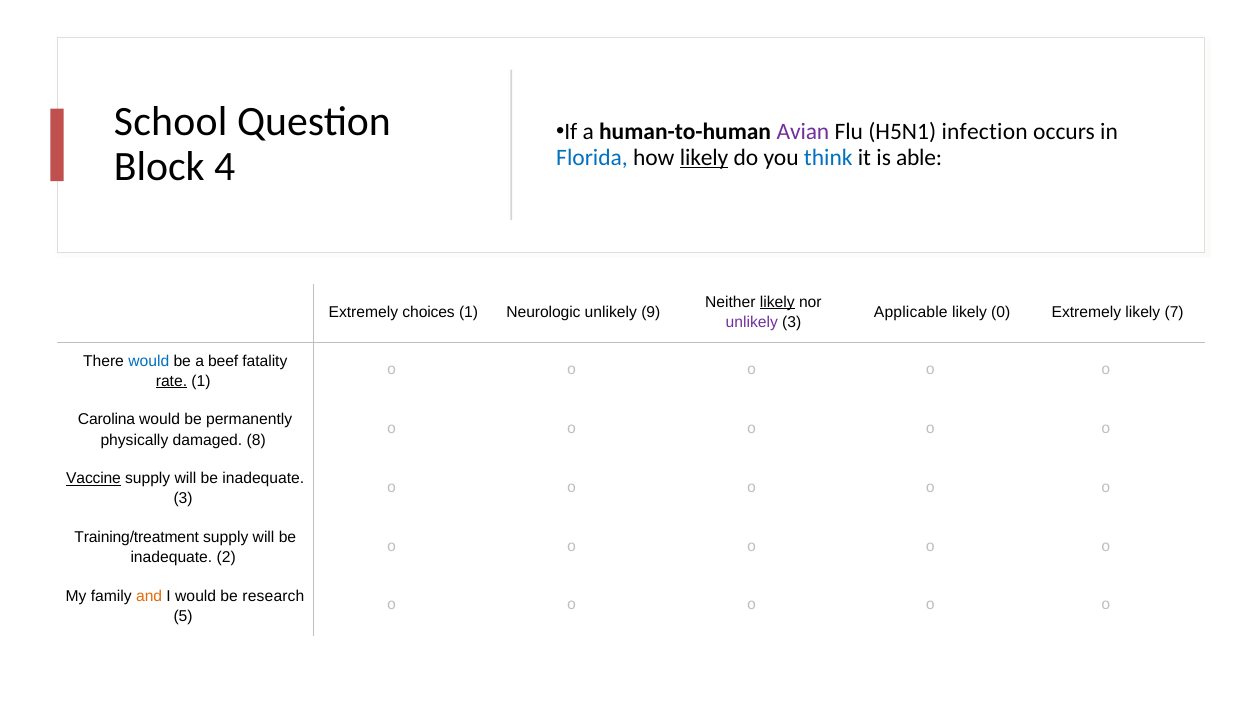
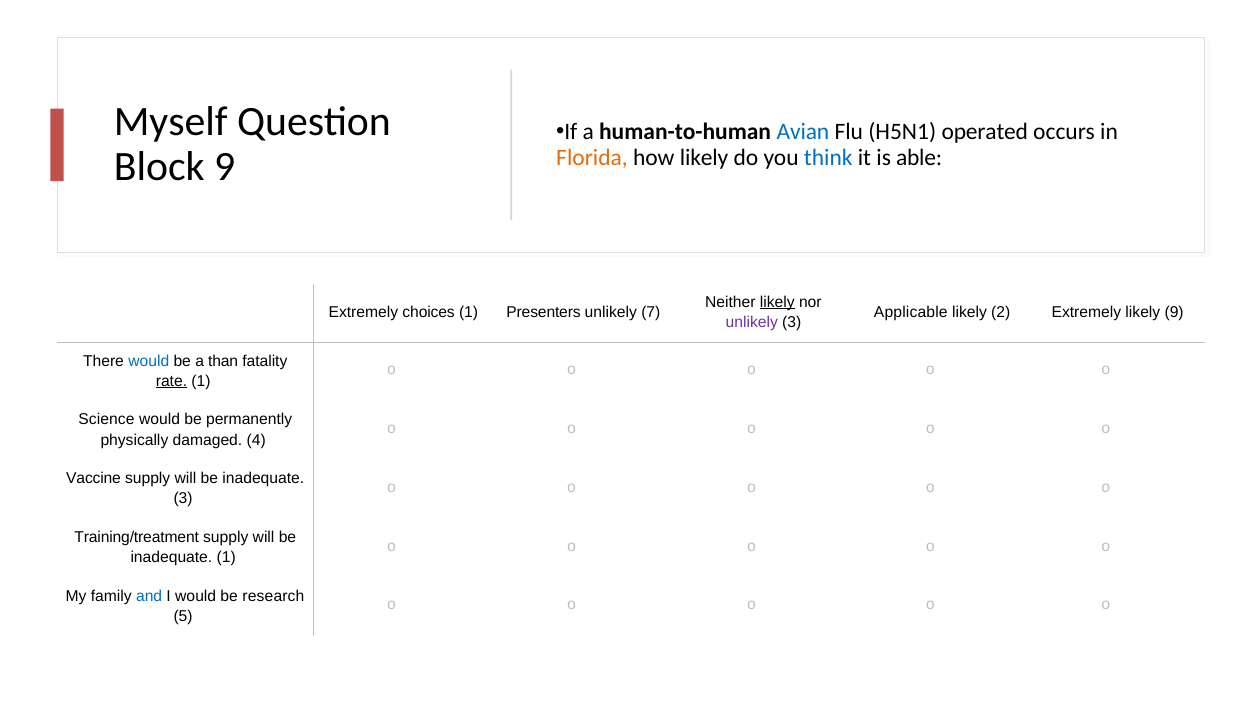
School: School -> Myself
Avian colour: purple -> blue
infection: infection -> operated
Florida colour: blue -> orange
likely at (704, 157) underline: present -> none
Block 4: 4 -> 9
Neurologic: Neurologic -> Presenters
9: 9 -> 7
0: 0 -> 2
likely 7: 7 -> 9
beef: beef -> than
Carolina: Carolina -> Science
8: 8 -> 4
Vaccine underline: present -> none
inadequate 2: 2 -> 1
and colour: orange -> blue
